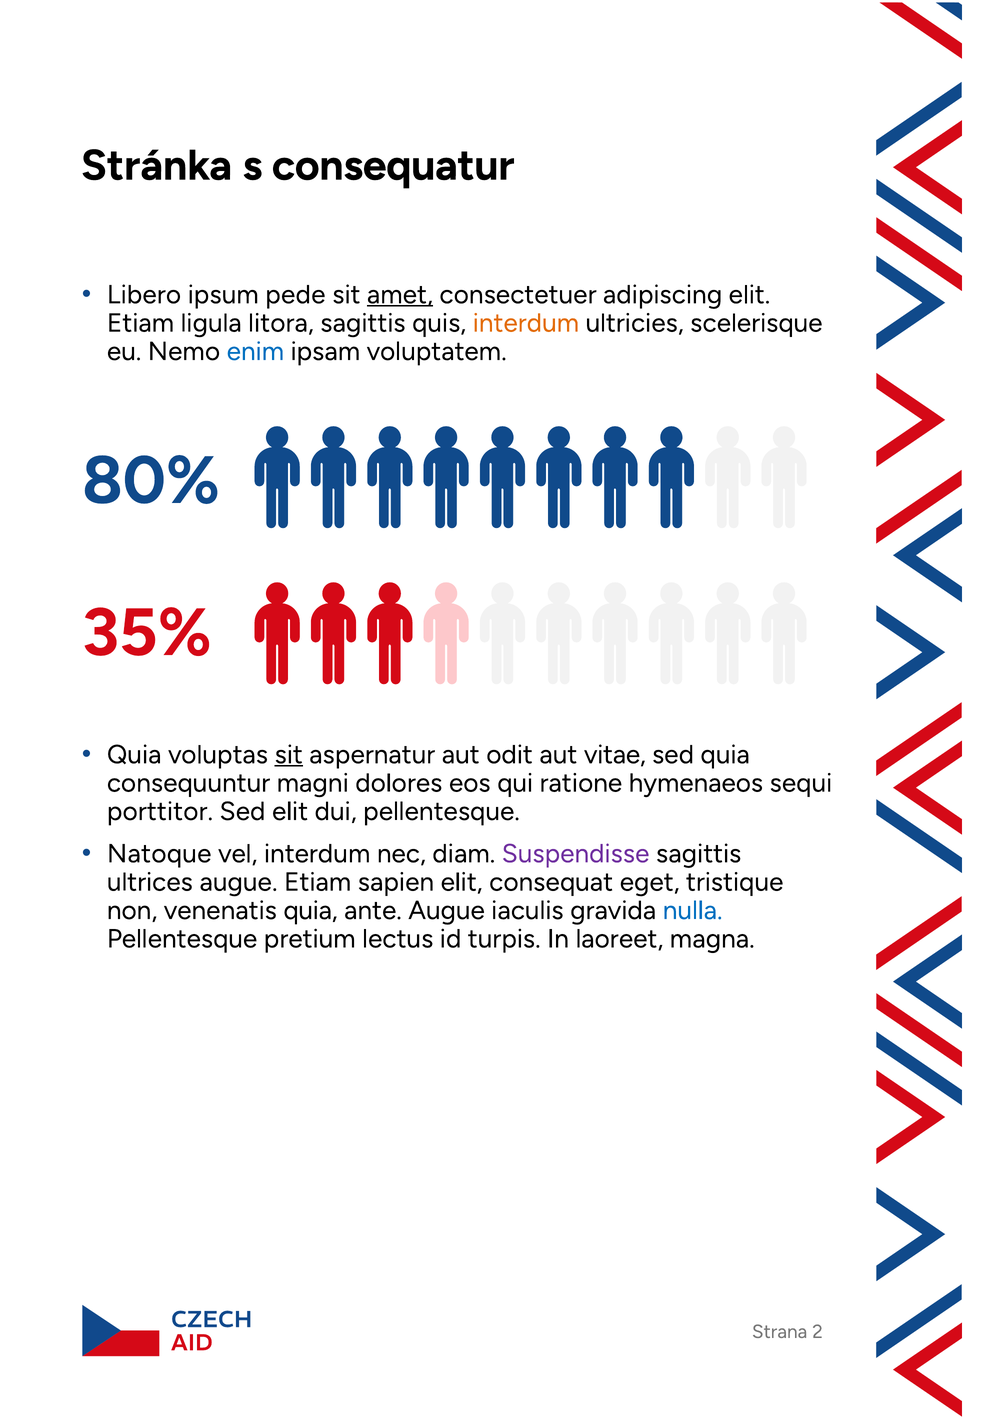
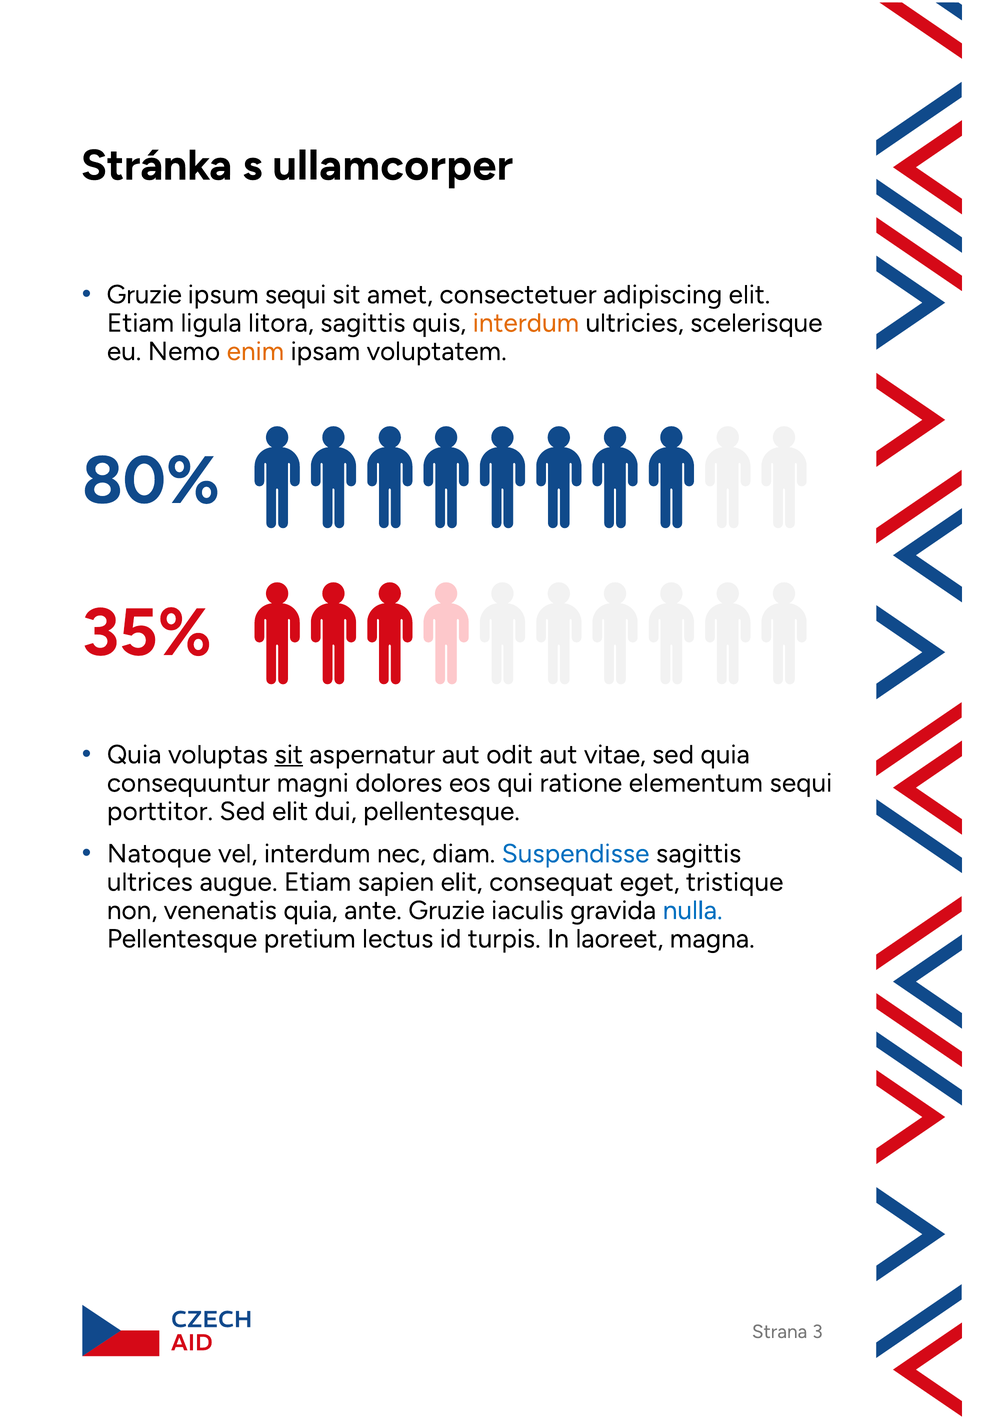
consequatur: consequatur -> ullamcorper
Libero at (144, 295): Libero -> Gruzie
ipsum pede: pede -> sequi
amet underline: present -> none
enim colour: blue -> orange
hymenaeos: hymenaeos -> elementum
Suspendisse colour: purple -> blue
ante Augue: Augue -> Gruzie
2: 2 -> 3
